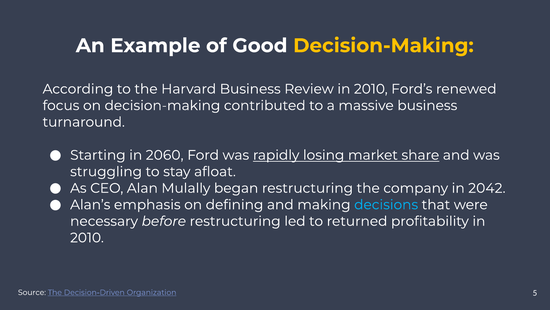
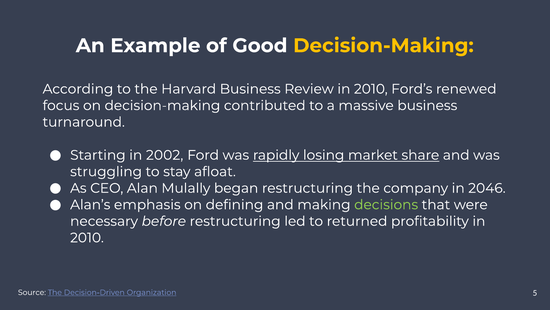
2060: 2060 -> 2002
2042: 2042 -> 2046
decisions colour: light blue -> light green
